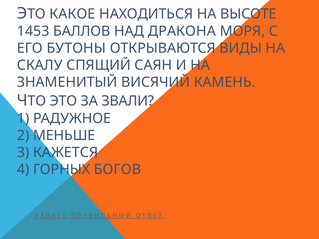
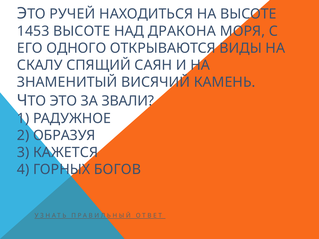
КАКОЕ: КАКОЕ -> РУЧЕЙ
1453 БАЛЛОВ: БАЛЛОВ -> ВЫСОТЕ
БУТОНЫ: БУТОНЫ -> ОДНОГО
МЕНЬШЕ: МЕНЬШЕ -> ОБРАЗУЯ
